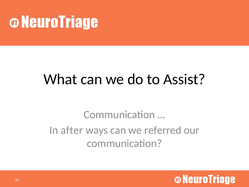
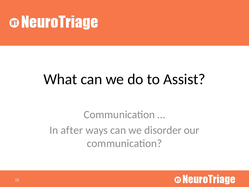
referred: referred -> disorder
